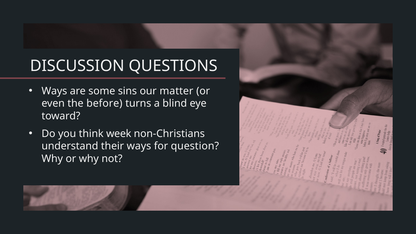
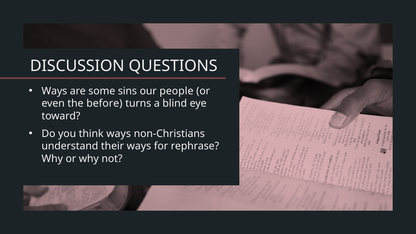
matter: matter -> people
think week: week -> ways
question: question -> rephrase
